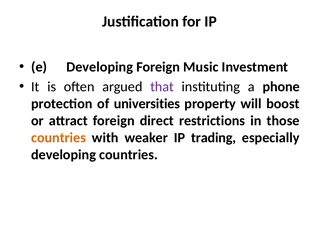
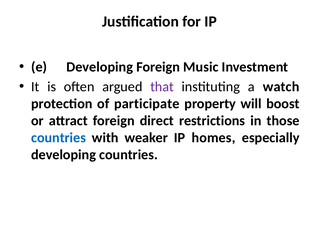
phone: phone -> watch
universities: universities -> participate
countries at (59, 138) colour: orange -> blue
trading: trading -> homes
